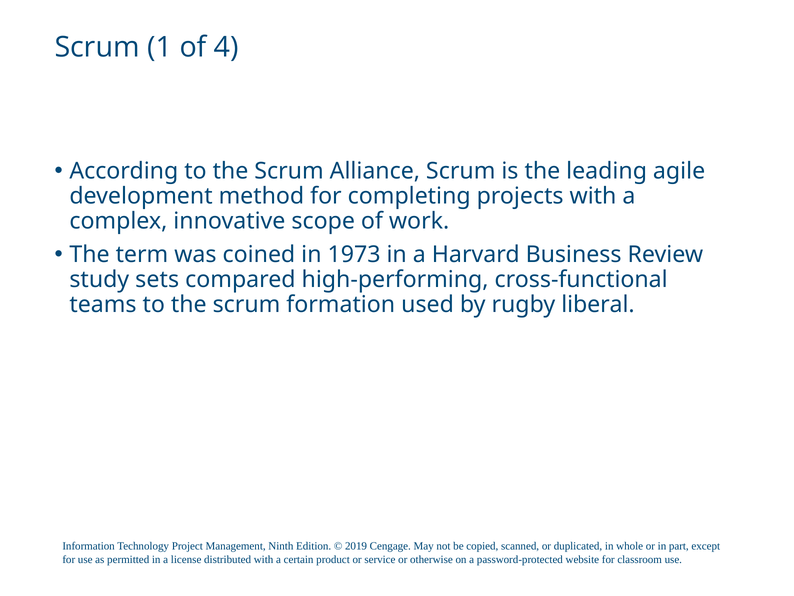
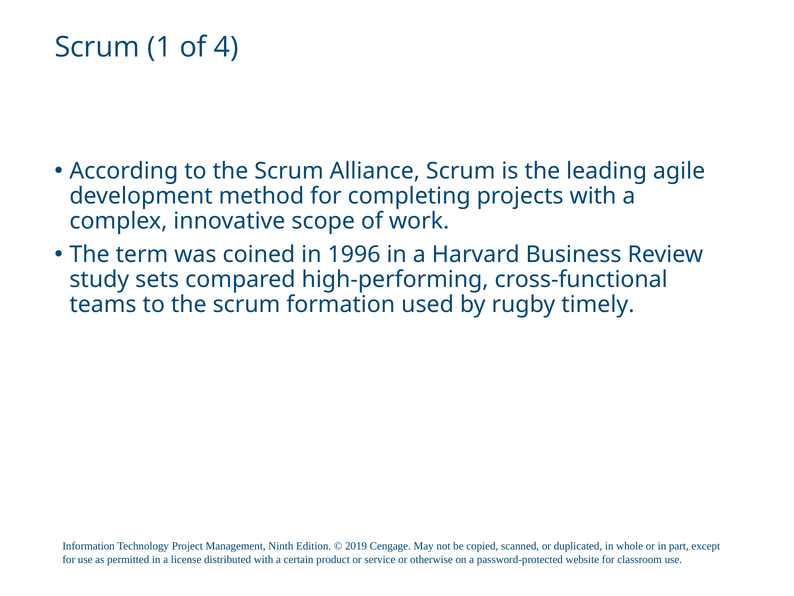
1973: 1973 -> 1996
liberal: liberal -> timely
